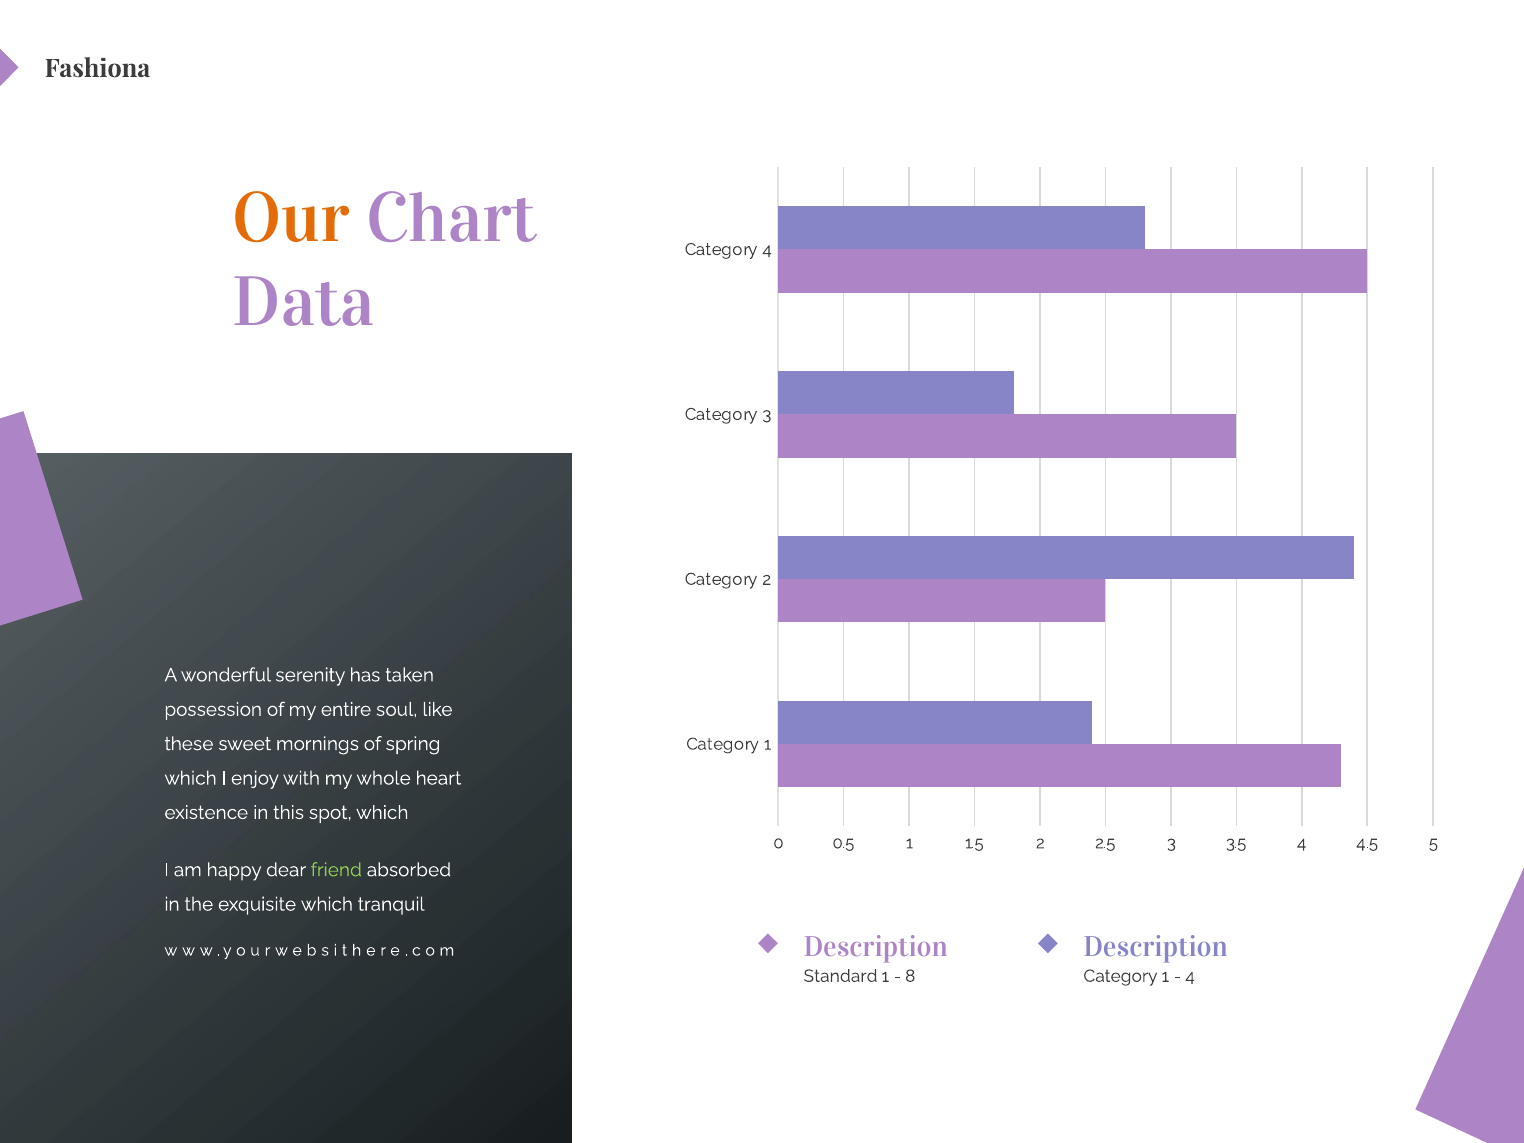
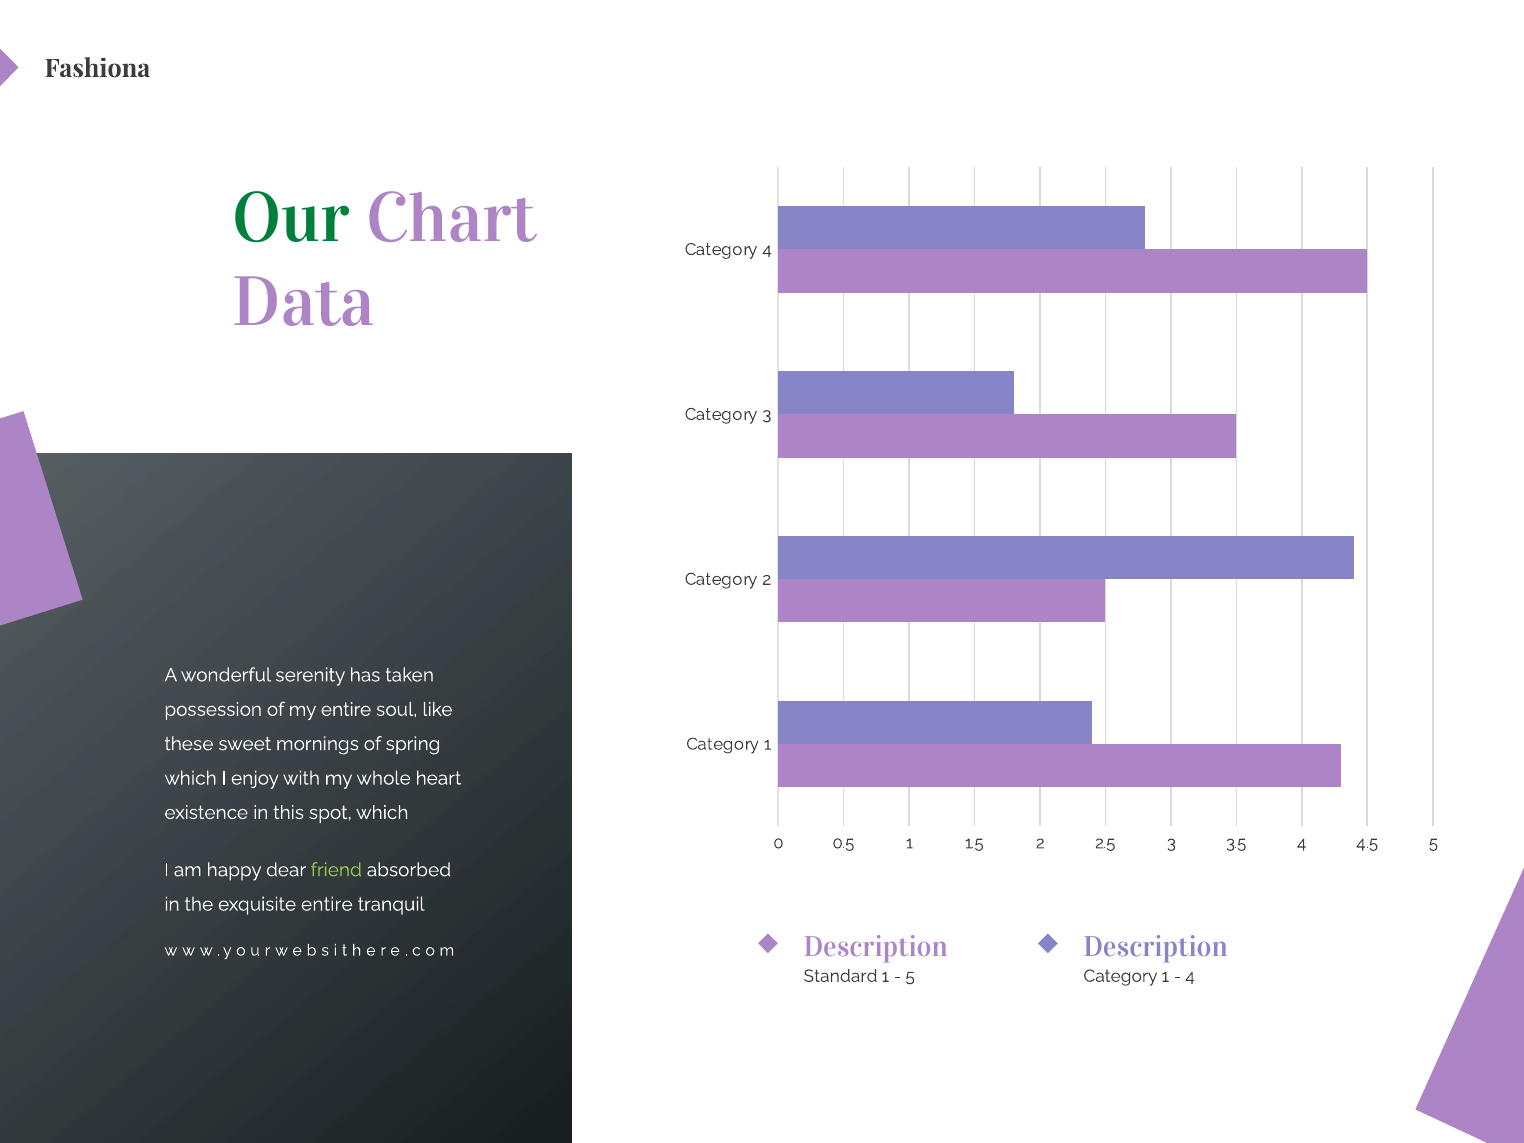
Our colour: orange -> green
exquisite which: which -> entire
8 at (910, 976): 8 -> 5
